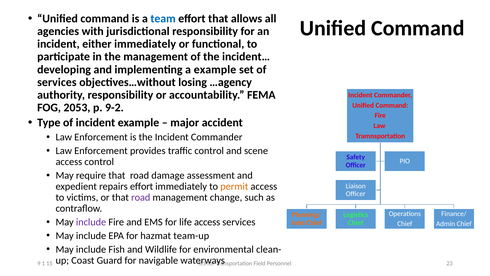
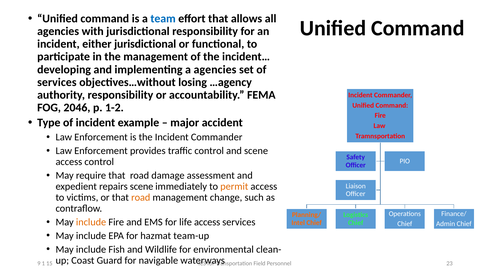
either immediately: immediately -> jurisdictional
a example: example -> agencies
2053: 2053 -> 2046
9-2: 9-2 -> 1-2
repairs effort: effort -> scene
road at (141, 197) colour: purple -> orange
include at (91, 222) colour: purple -> orange
